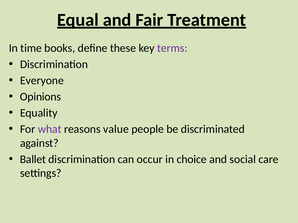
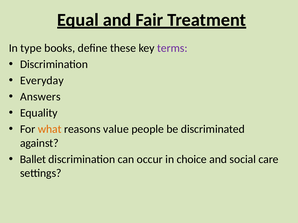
time: time -> type
Everyone: Everyone -> Everyday
Opinions: Opinions -> Answers
what colour: purple -> orange
